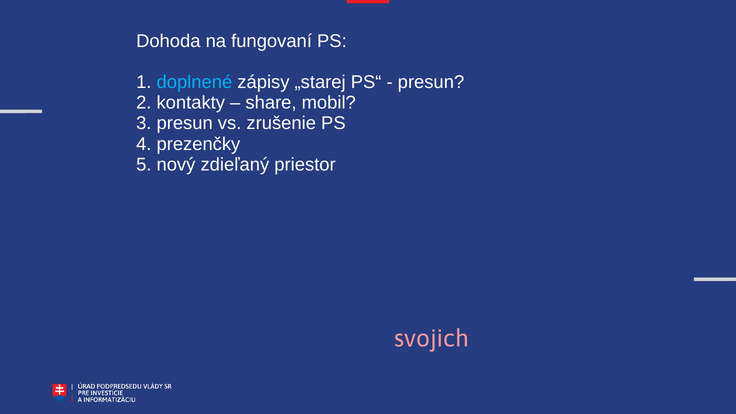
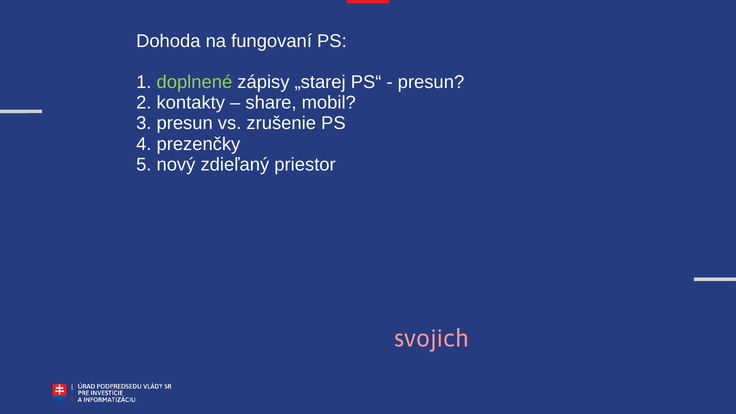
doplnené colour: light blue -> light green
